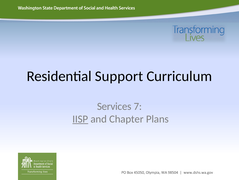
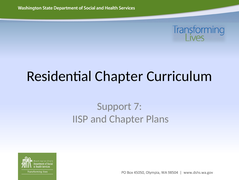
Residential Support: Support -> Chapter
Services: Services -> Support
IISP underline: present -> none
